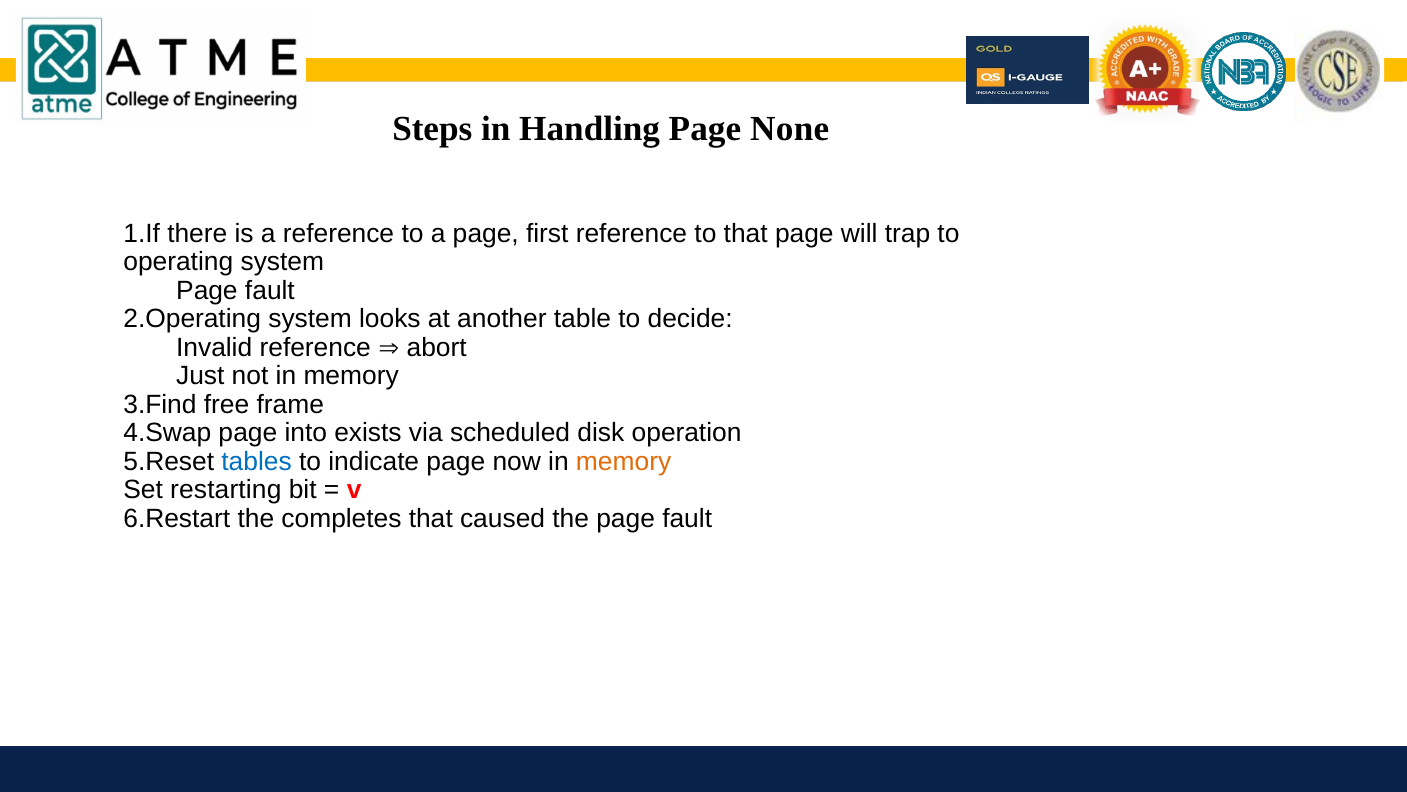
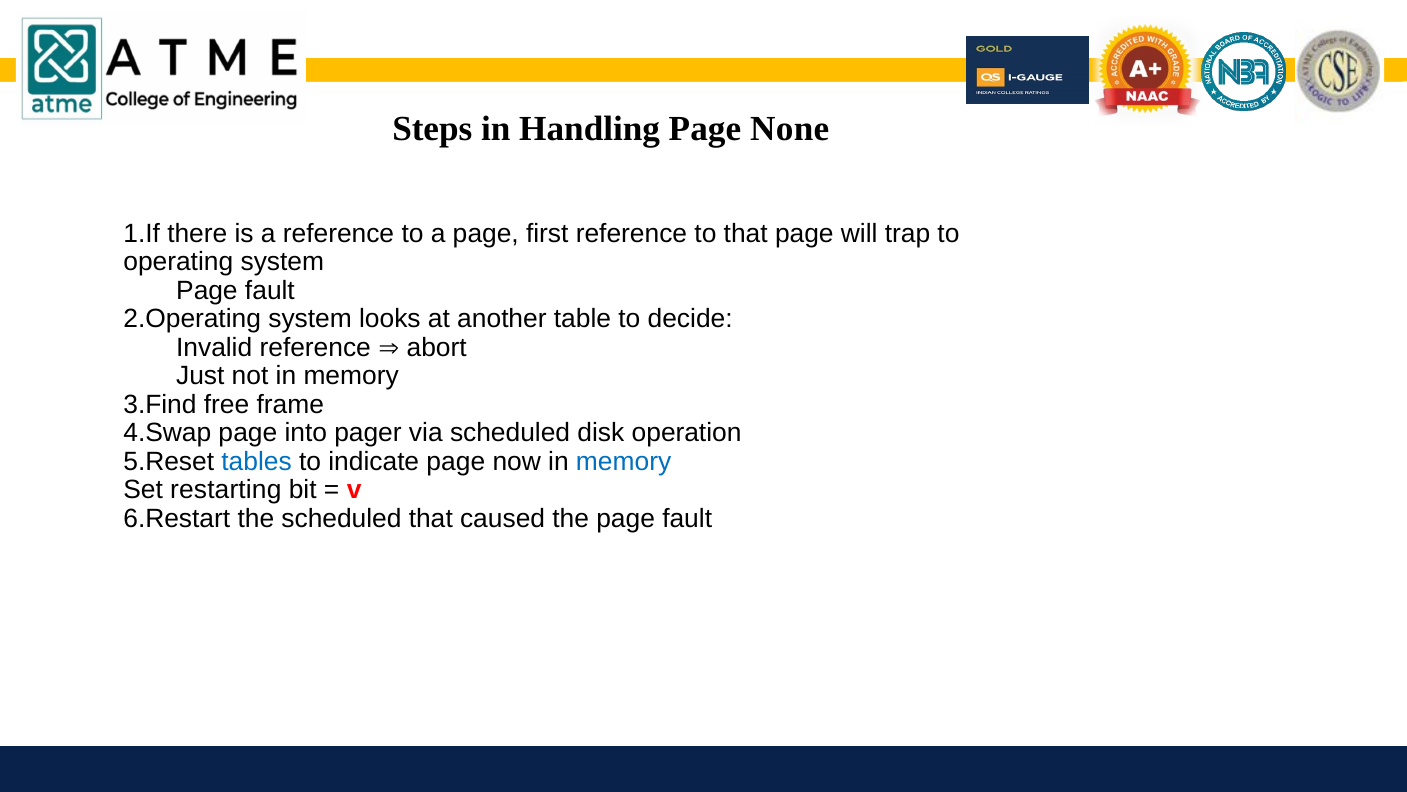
exists: exists -> pager
memory at (624, 461) colour: orange -> blue
the completes: completes -> scheduled
